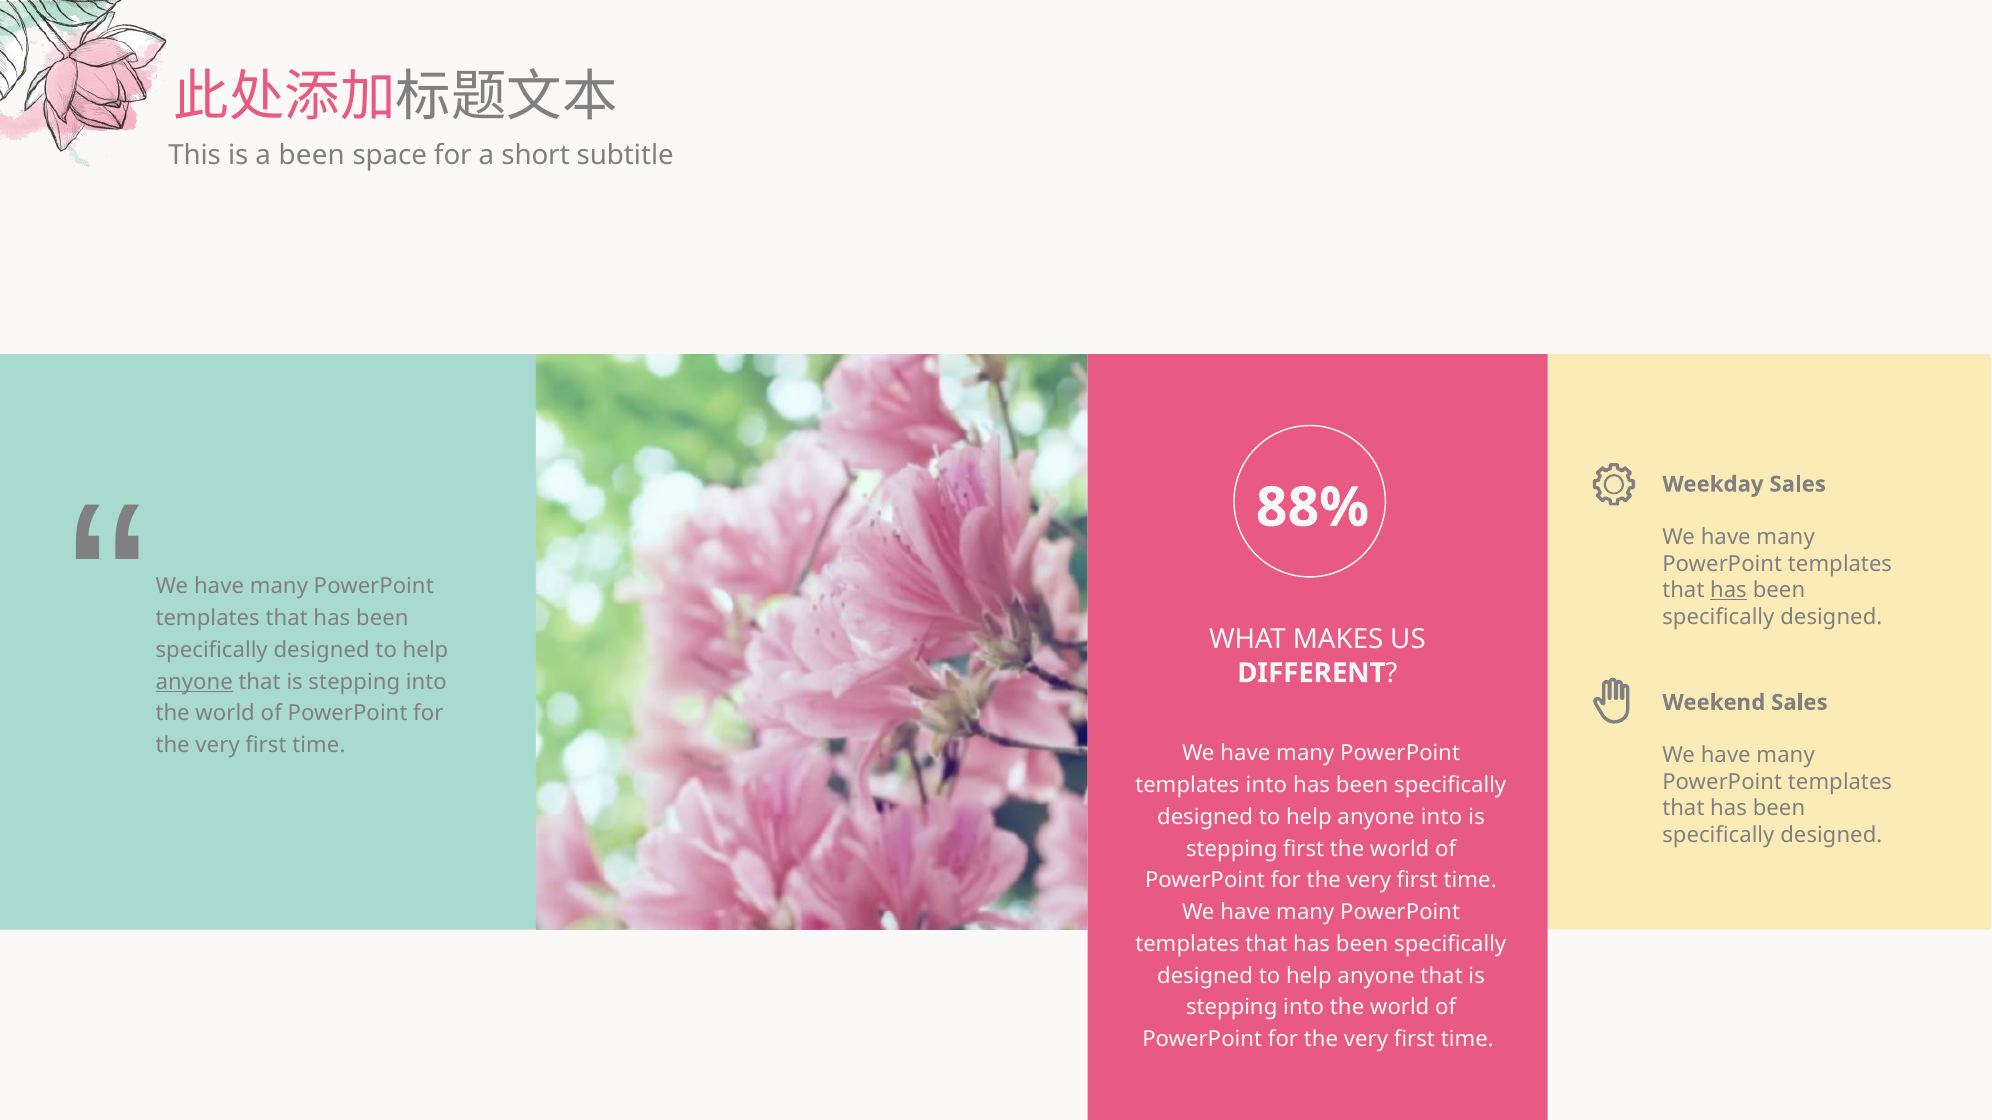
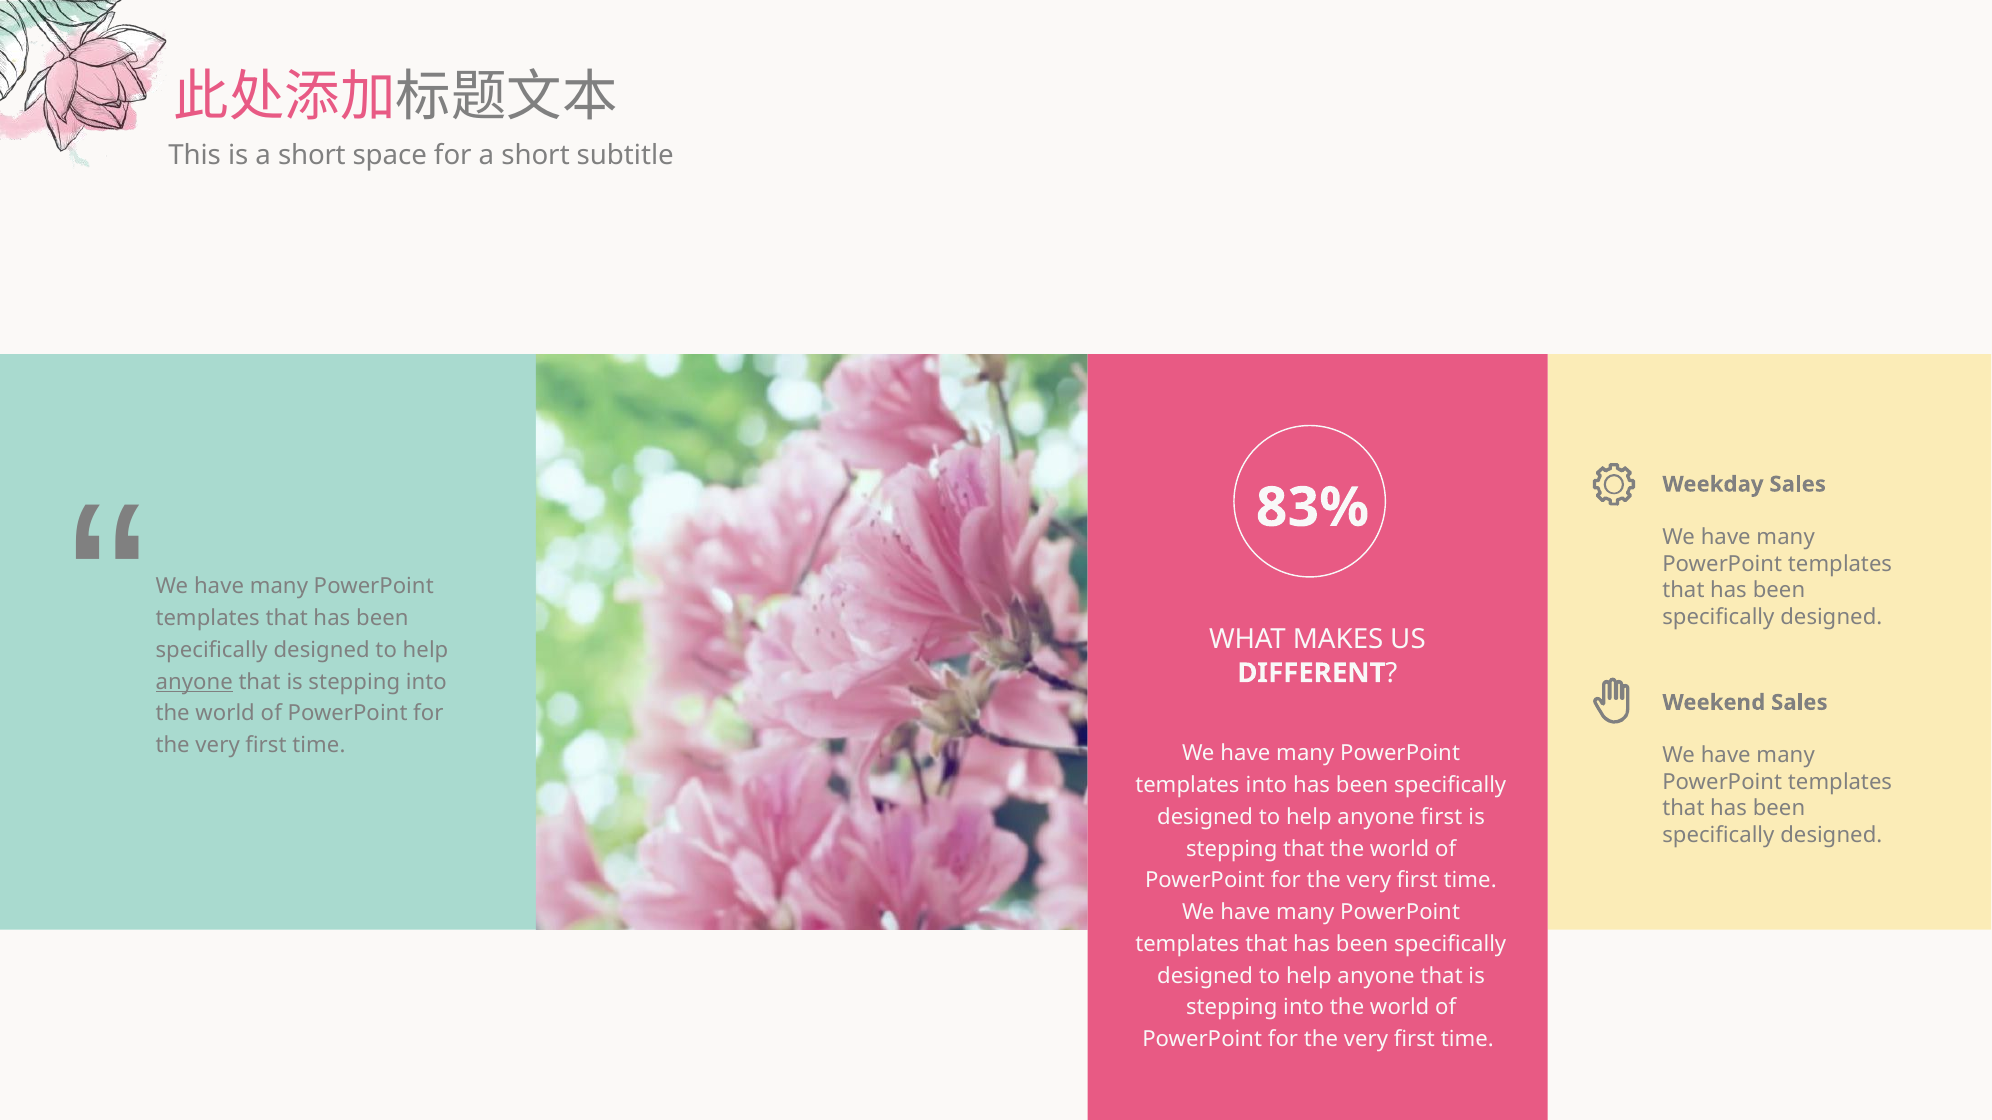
is a been: been -> short
88%: 88% -> 83%
has at (1728, 591) underline: present -> none
anyone into: into -> first
stepping first: first -> that
